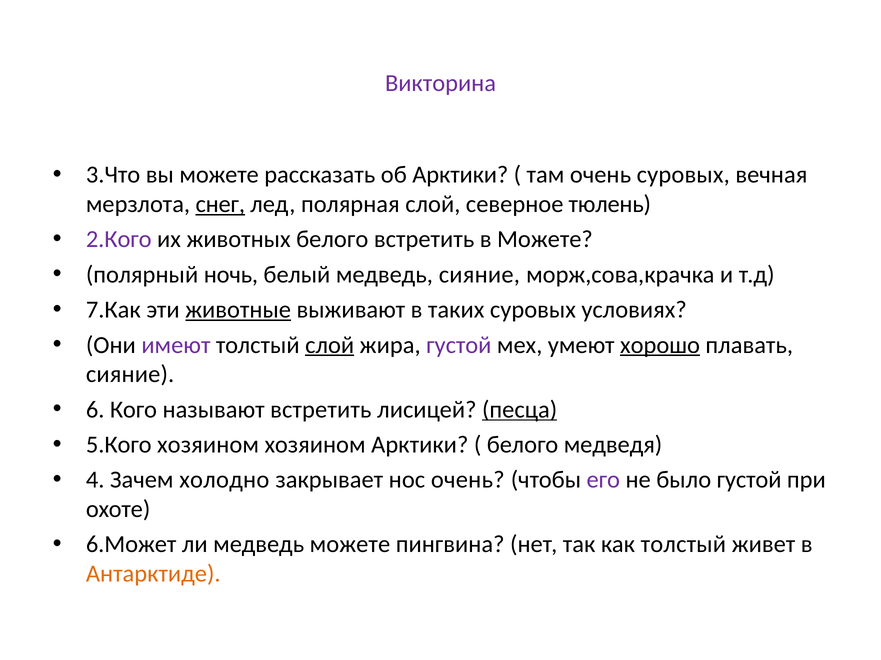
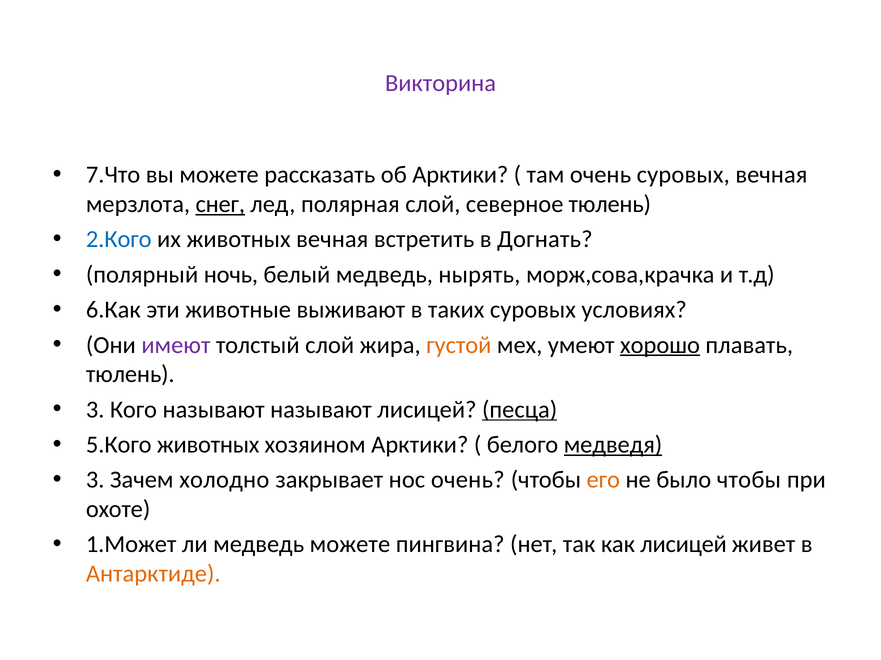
3.Что: 3.Что -> 7.Что
2.Кого colour: purple -> blue
животных белого: белого -> вечная
в Можете: Можете -> Догнать
медведь сияние: сияние -> нырять
7.Как: 7.Как -> 6.Как
животные underline: present -> none
слой at (330, 345) underline: present -> none
густой at (459, 345) colour: purple -> orange
сияние at (130, 375): сияние -> тюлень
6 at (95, 410): 6 -> 3
называют встретить: встретить -> называют
5.Кого хозяином: хозяином -> животных
медведя underline: none -> present
4 at (95, 480): 4 -> 3
его colour: purple -> orange
было густой: густой -> чтобы
6.Может: 6.Может -> 1.Может
как толстый: толстый -> лисицей
